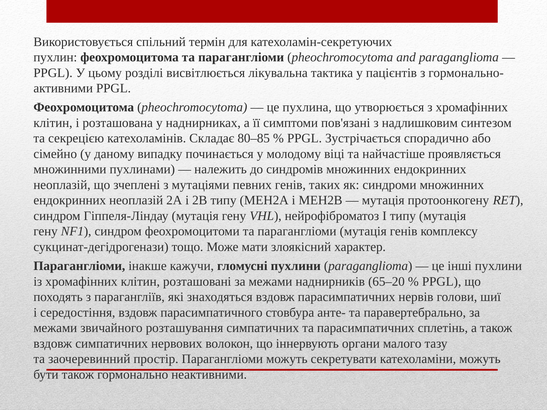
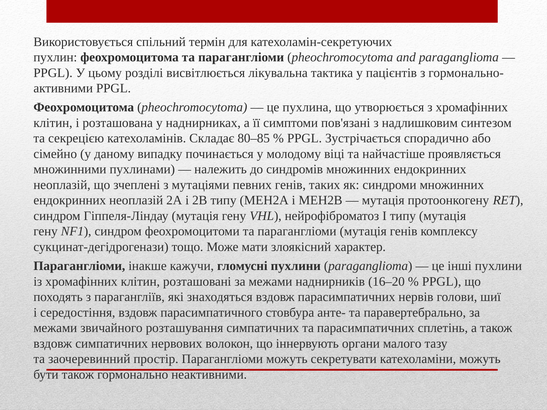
65–20: 65–20 -> 16–20
